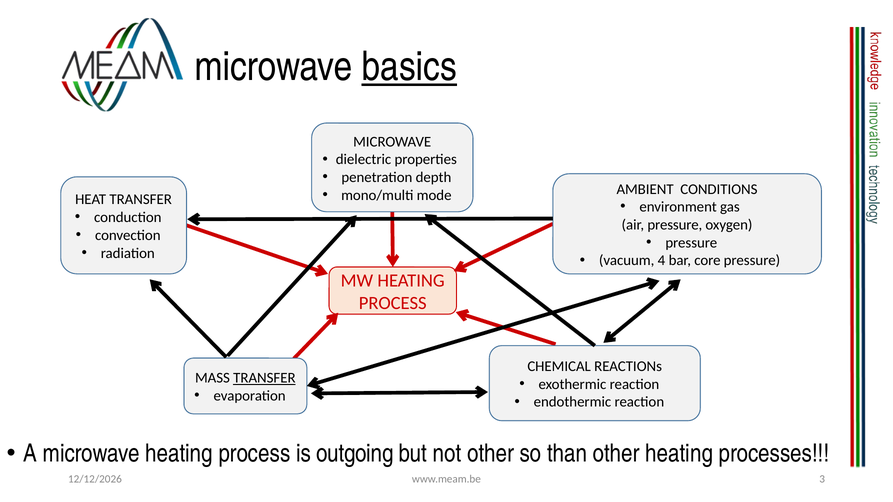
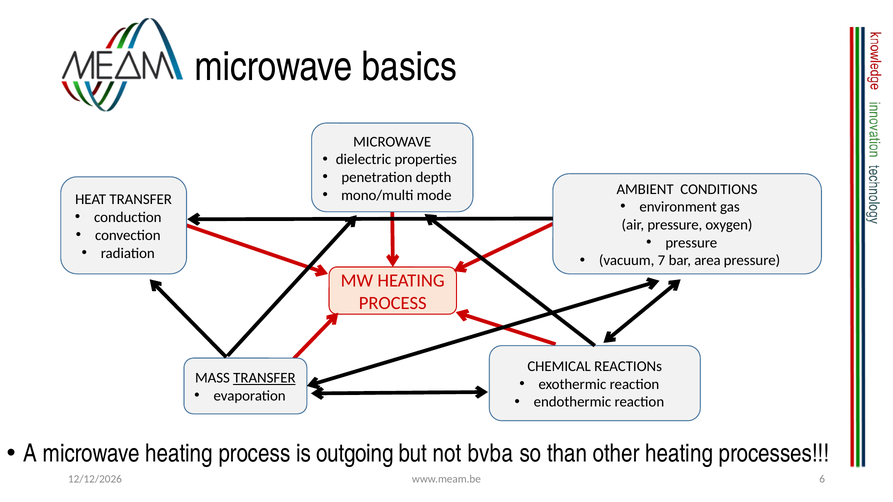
basics underline: present -> none
4: 4 -> 7
core: core -> area
not other: other -> bvba
3: 3 -> 6
